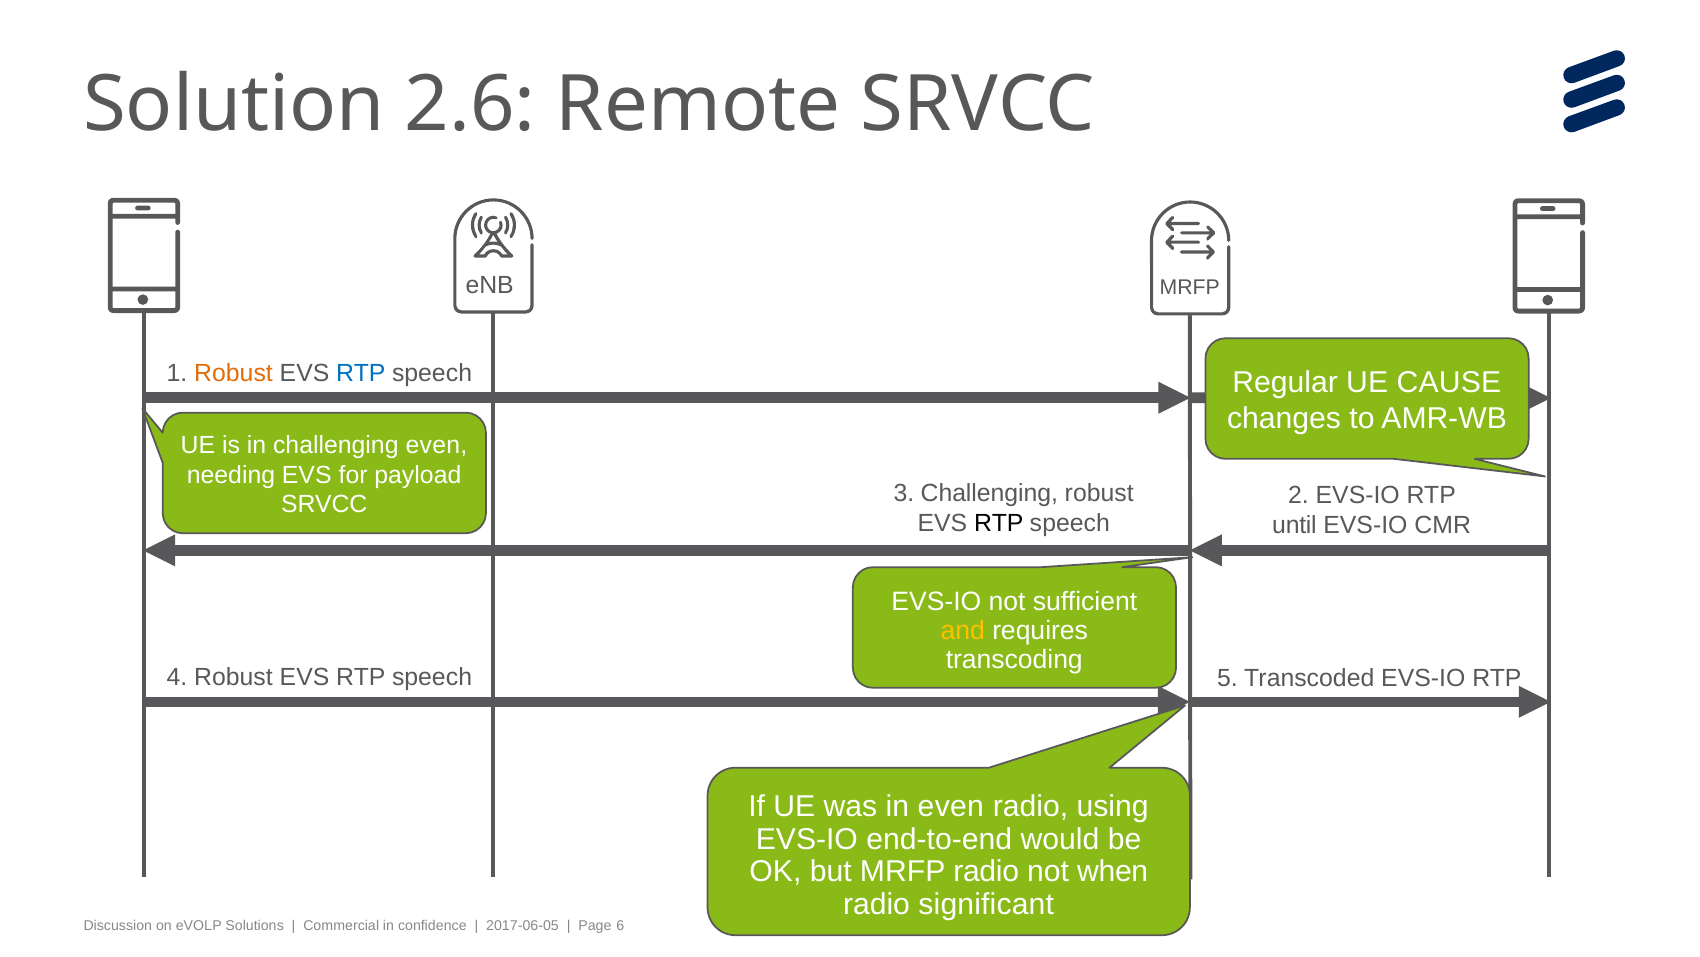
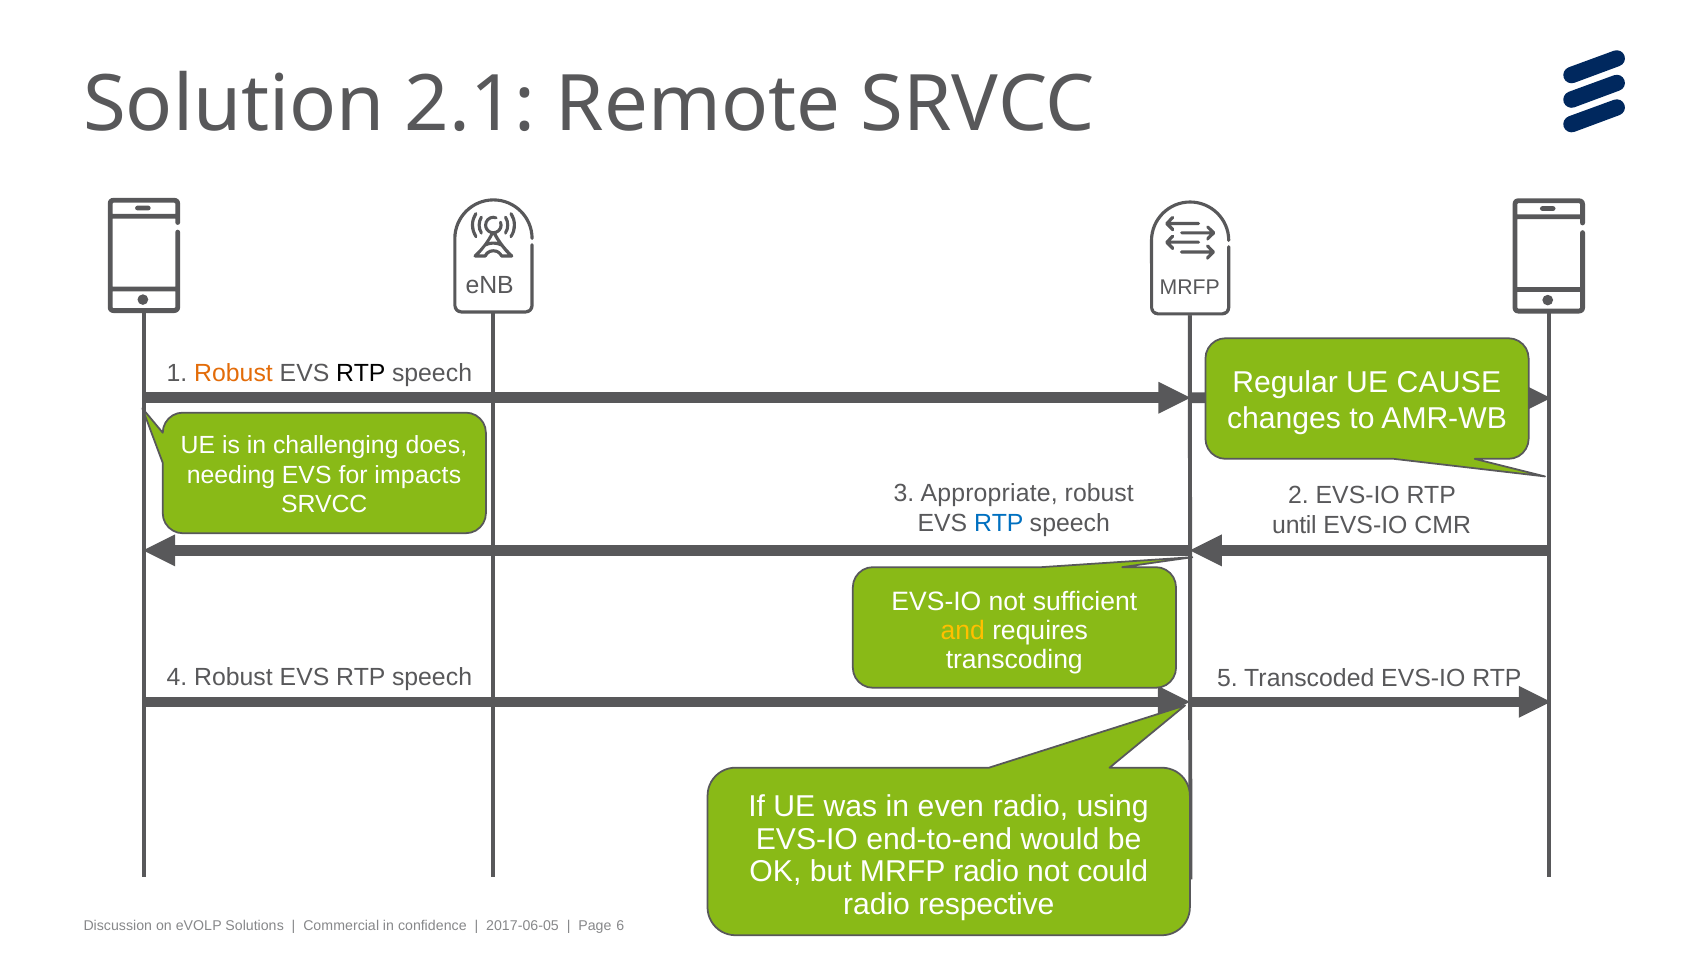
2.6: 2.6 -> 2.1
RTP at (361, 373) colour: blue -> black
challenging even: even -> does
payload: payload -> impacts
3 Challenging: Challenging -> Appropriate
RTP at (999, 523) colour: black -> blue
when: when -> could
significant: significant -> respective
